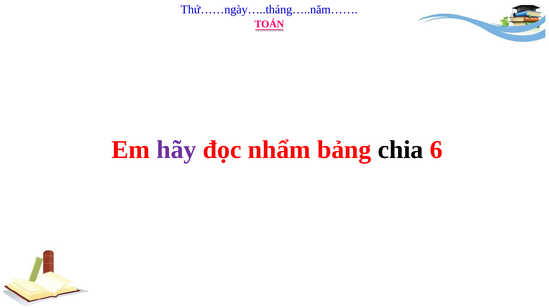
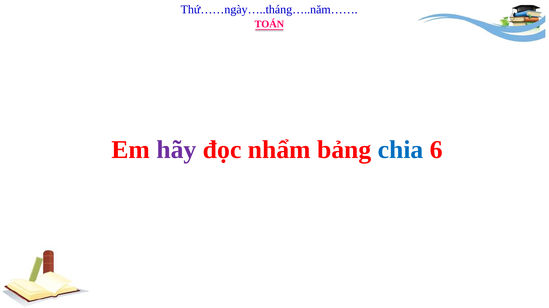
chia colour: black -> blue
